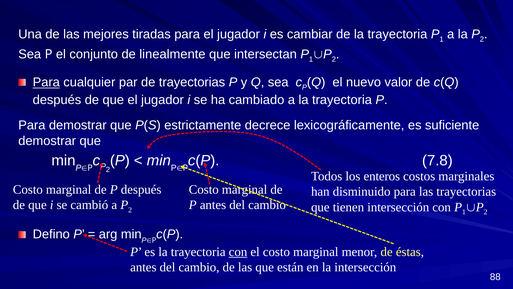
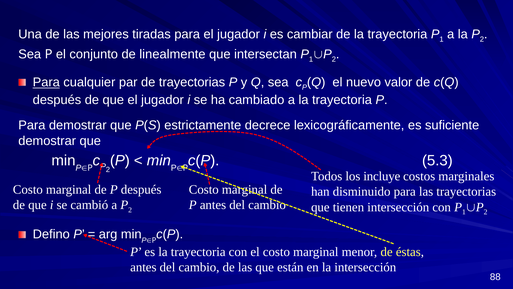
7.8: 7.8 -> 5.3
enteros: enteros -> incluye
con at (238, 252) underline: present -> none
